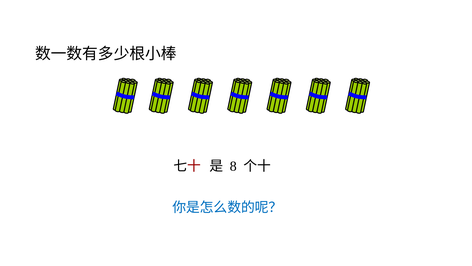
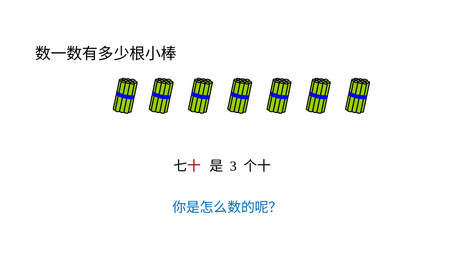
8: 8 -> 3
